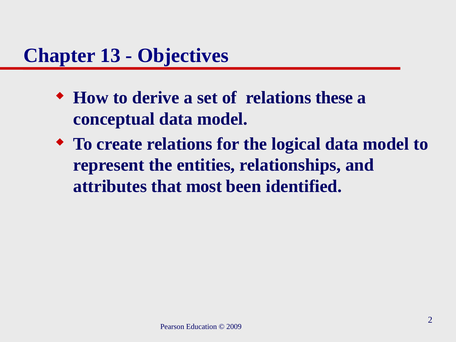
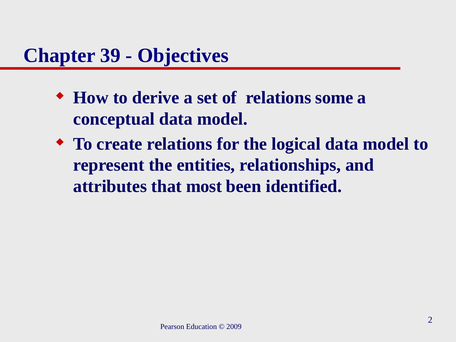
13: 13 -> 39
these: these -> some
